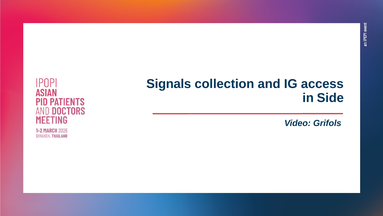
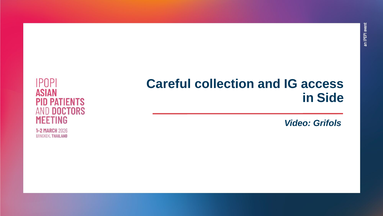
Signals: Signals -> Careful
